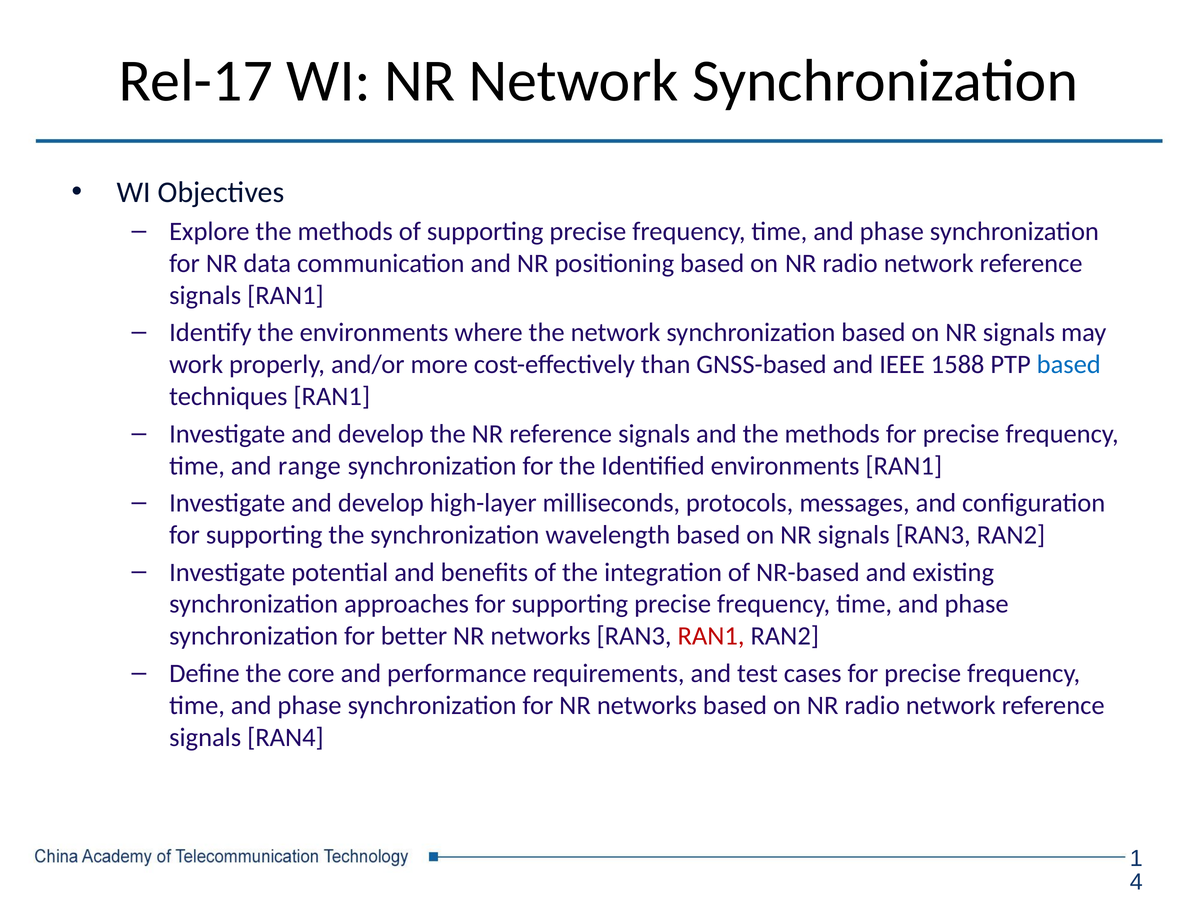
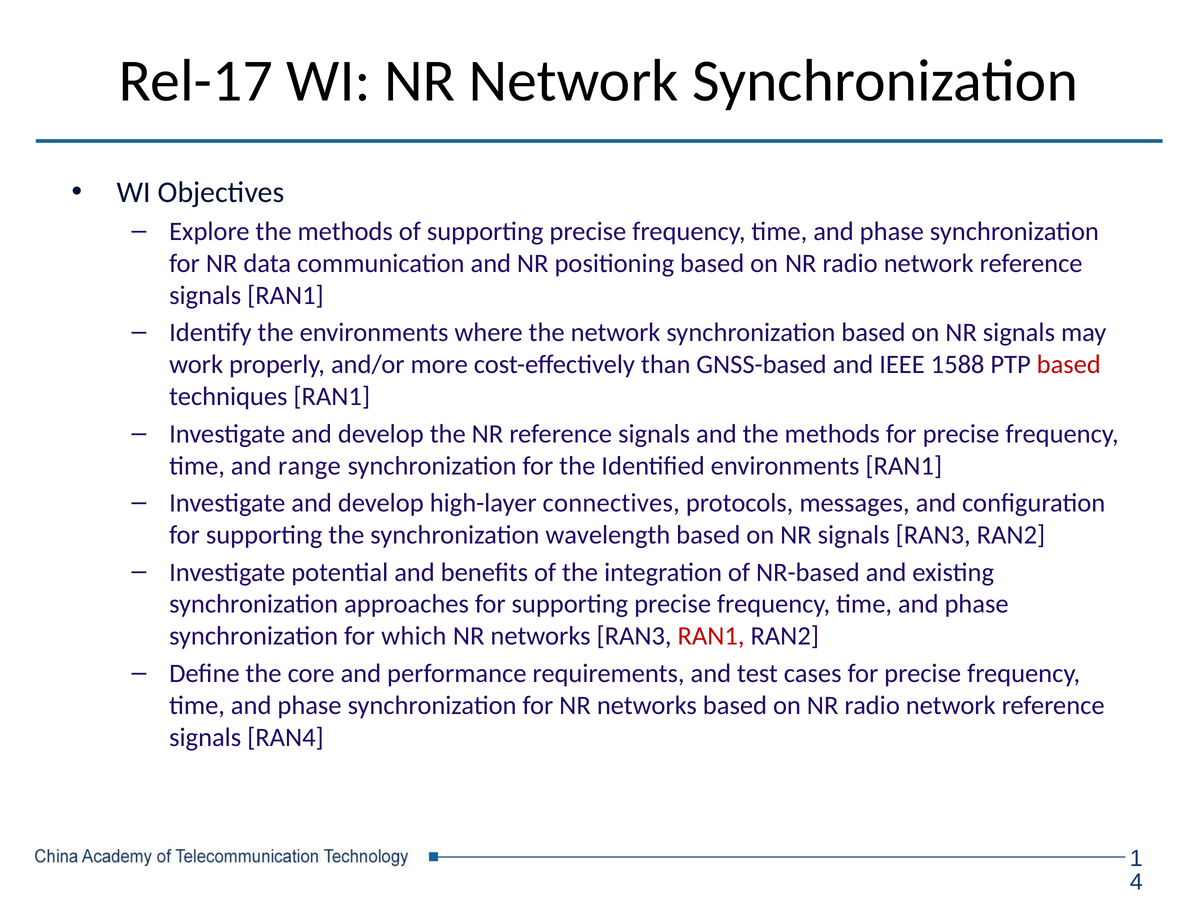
based at (1069, 364) colour: blue -> red
milliseconds: milliseconds -> connectives
better: better -> which
